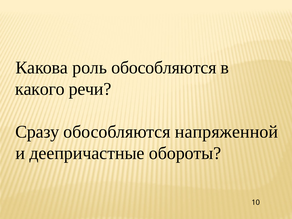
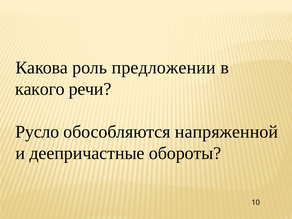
роль обособляются: обособляются -> предложении
Сразу: Сразу -> Русло
